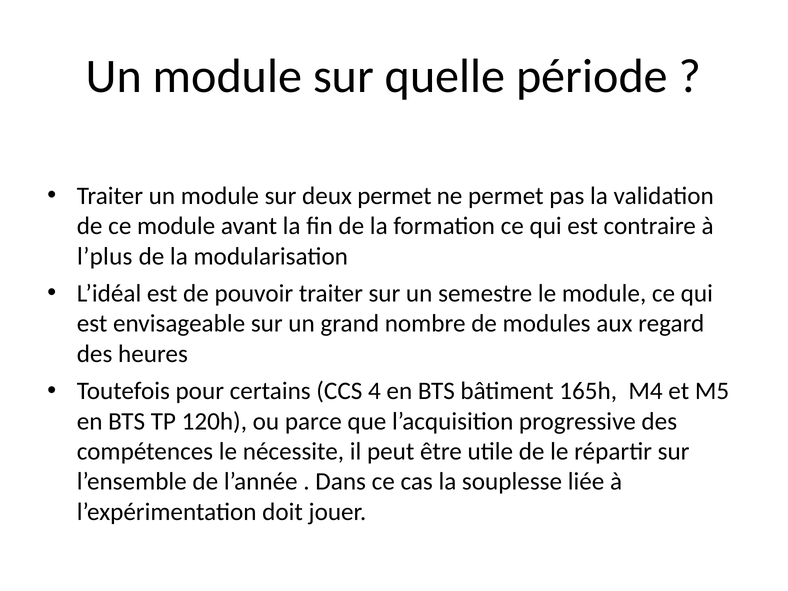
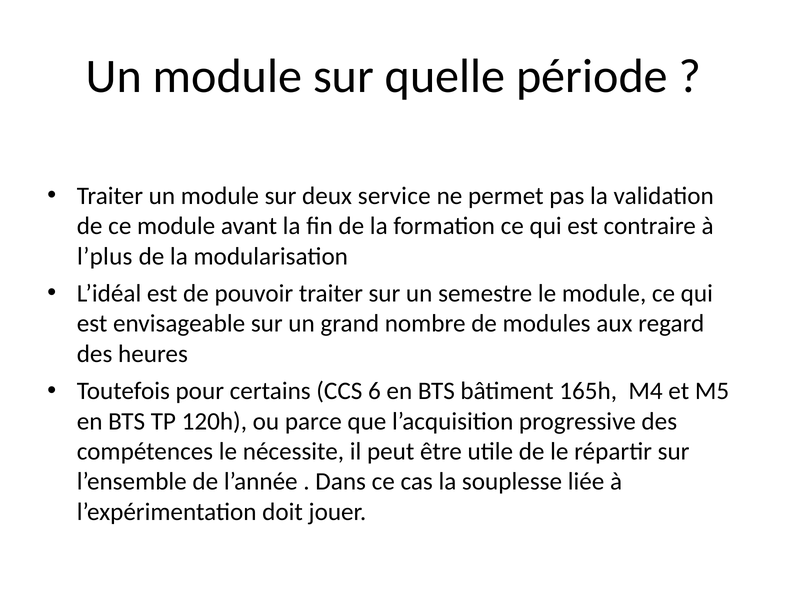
deux permet: permet -> service
4: 4 -> 6
